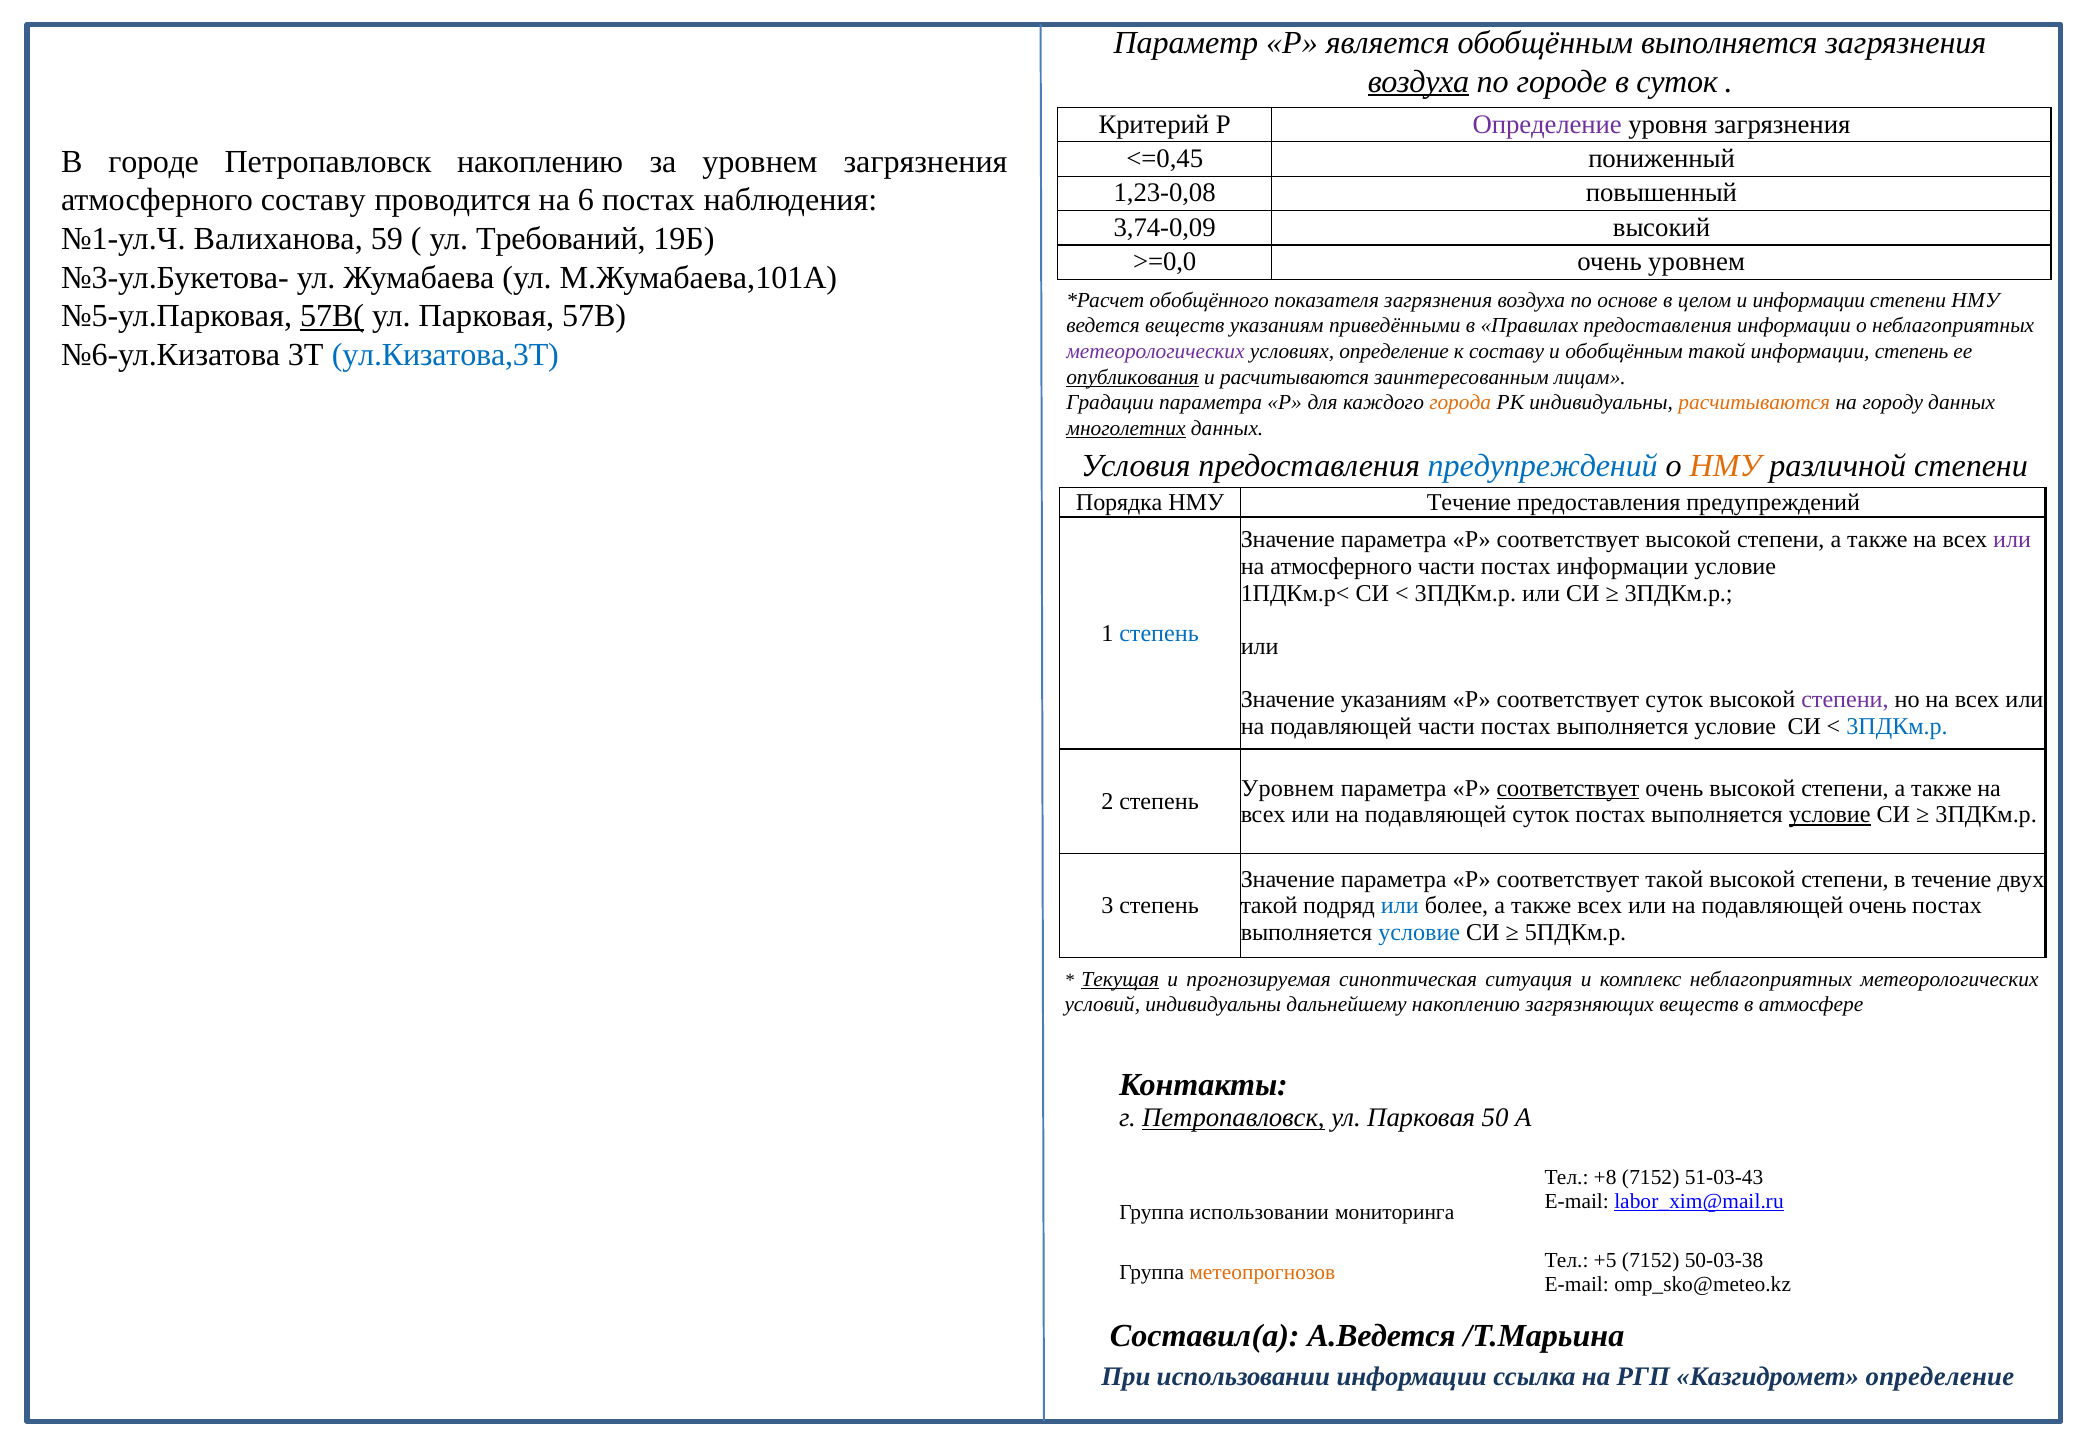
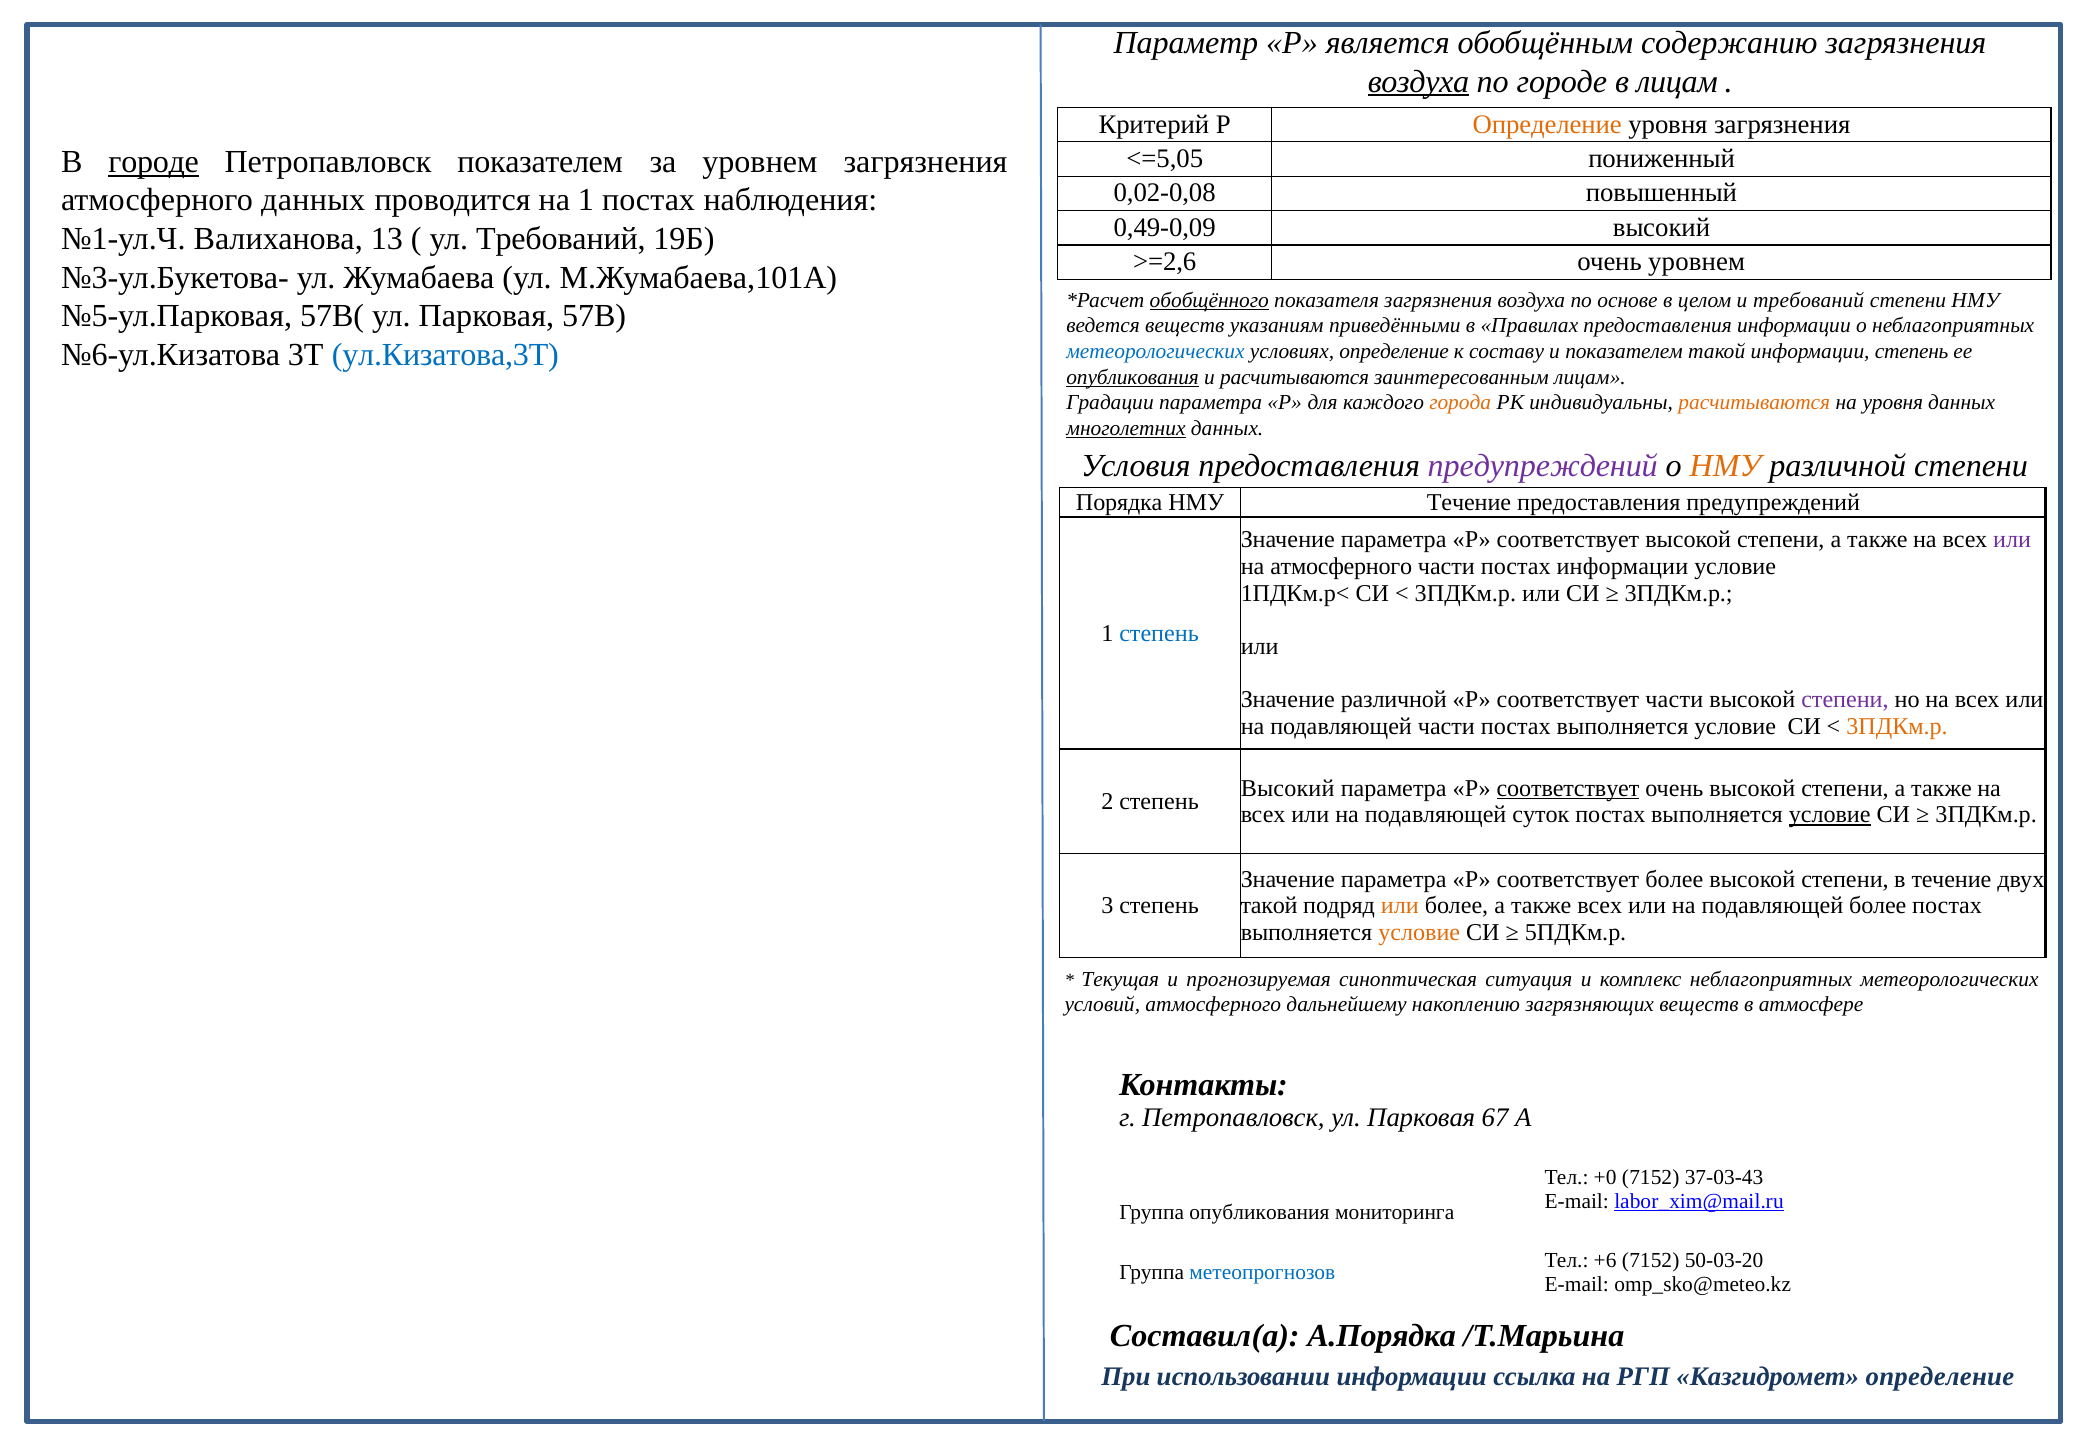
обобщённым выполняется: выполняется -> содержанию
в суток: суток -> лицам
Определение at (1547, 124) colour: purple -> orange
<=0,45: <=0,45 -> <=5,05
городе at (154, 162) underline: none -> present
Петропавловск накоплению: накоплению -> показателем
1,23-0,08: 1,23-0,08 -> 0,02-0,08
атмосферного составу: составу -> данных
на 6: 6 -> 1
3,74-0,09: 3,74-0,09 -> 0,49-0,09
59: 59 -> 13
>=0,0: >=0,0 -> >=2,6
обобщённого underline: none -> present
и информации: информации -> требований
57В( underline: present -> none
метеорологических at (1155, 351) colour: purple -> blue
и обобщённым: обобщённым -> показателем
на городу: городу -> уровня
предупреждений at (1543, 466) colour: blue -> purple
Значение указаниям: указаниям -> различной
соответствует суток: суток -> части
3ПДКм.р at (1897, 726) colour: blue -> orange
Уровнем at (1288, 788): Уровнем -> Высокий
соответствует такой: такой -> более
или at (1400, 906) colour: blue -> orange
подавляющей очень: очень -> более
условие at (1419, 932) colour: blue -> orange
Текущая underline: present -> none
условий индивидуальны: индивидуальны -> атмосферного
Петропавловск at (1233, 1118) underline: present -> none
50: 50 -> 67
+8: +8 -> +0
51-03-43: 51-03-43 -> 37-03-43
Группа использовании: использовании -> опубликования
+5: +5 -> +6
50-03-38: 50-03-38 -> 50-03-20
метеопрогнозов colour: orange -> blue
А.Ведется: А.Ведется -> А.Порядка
